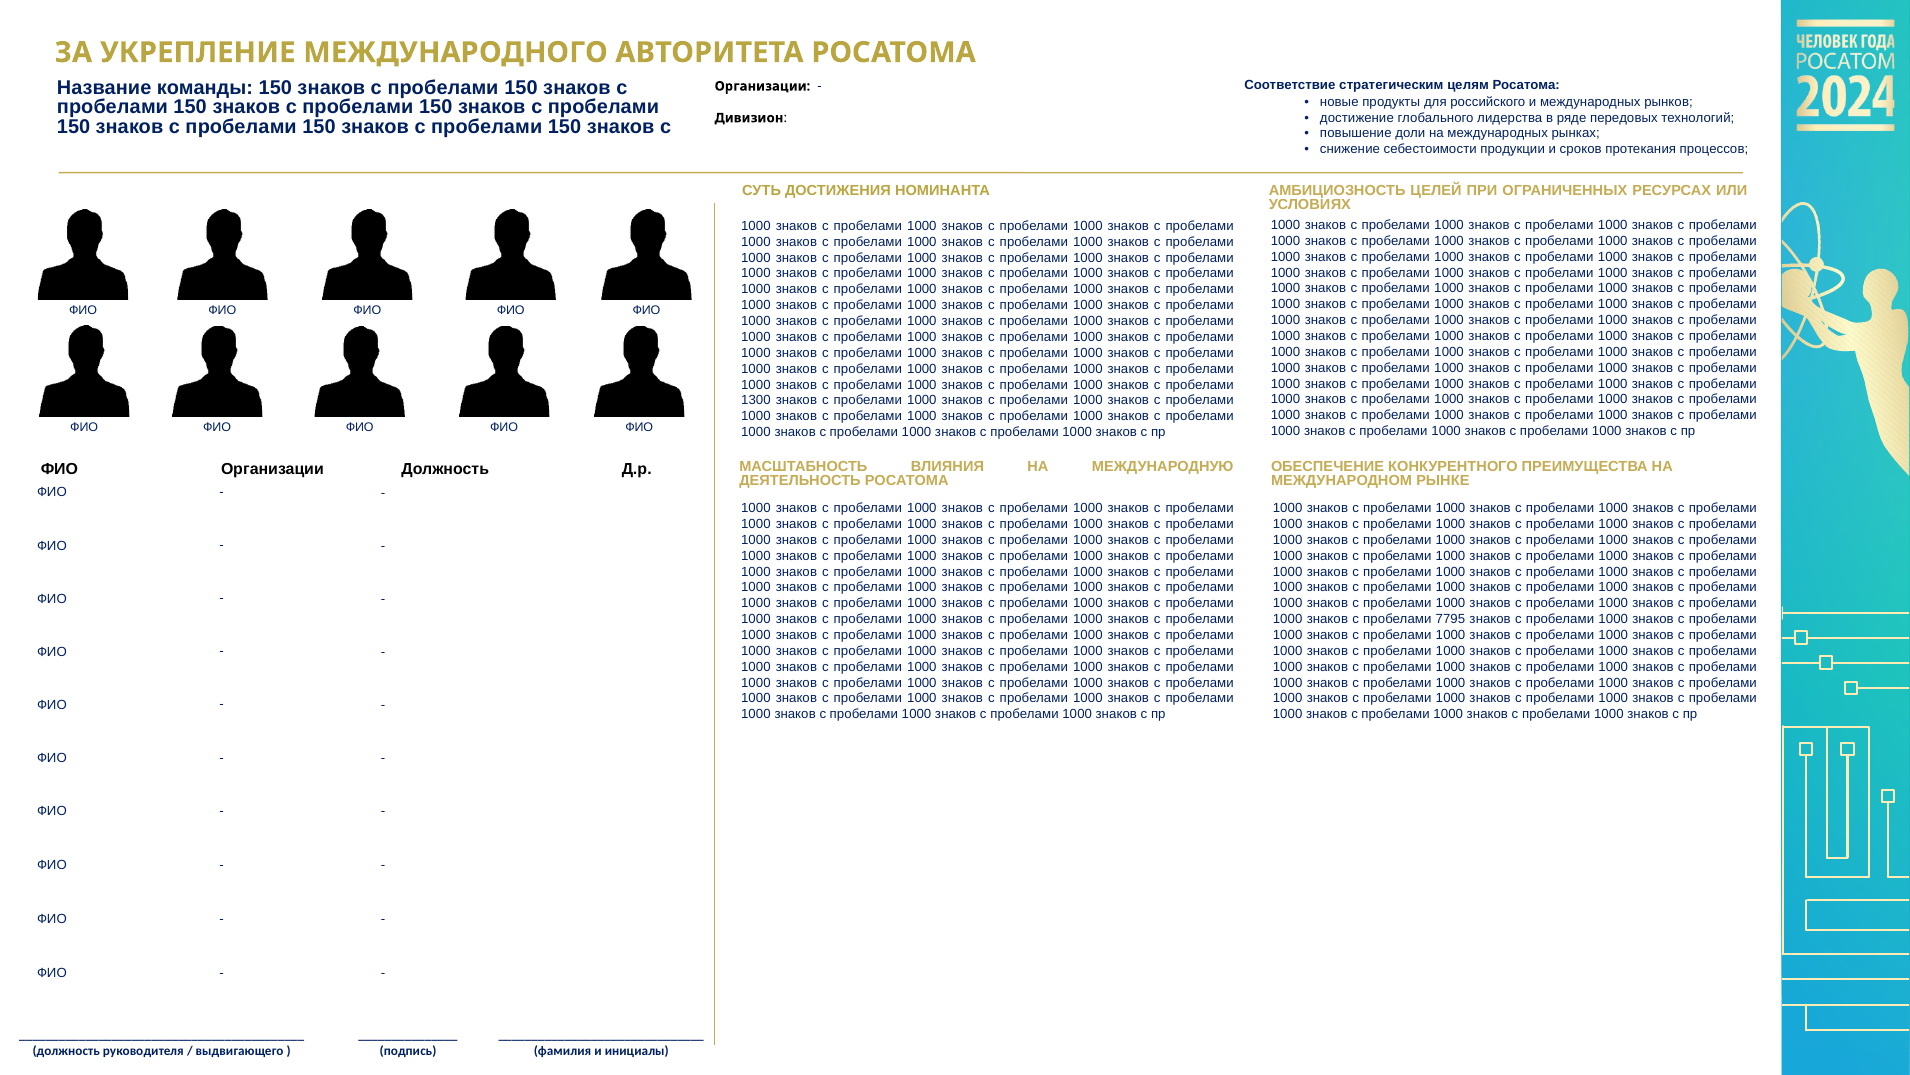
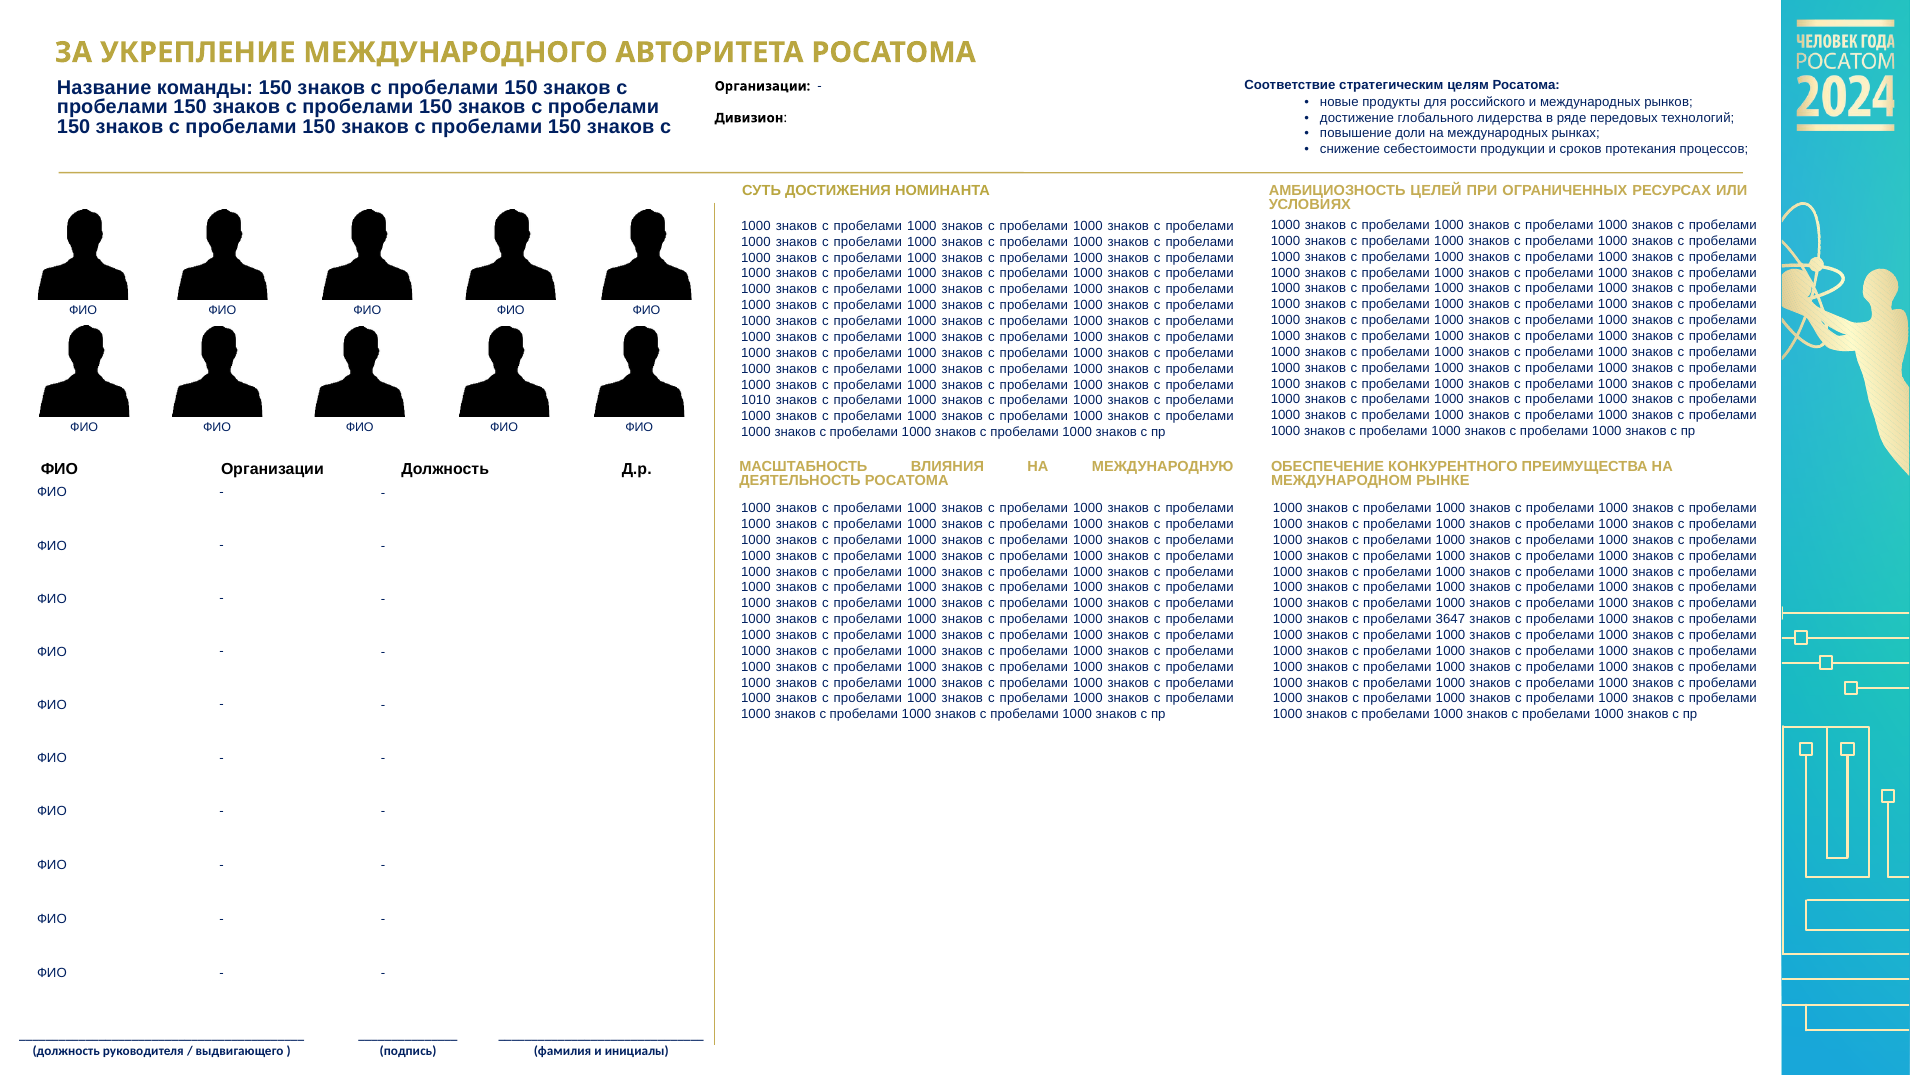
1300: 1300 -> 1010
7795: 7795 -> 3647
